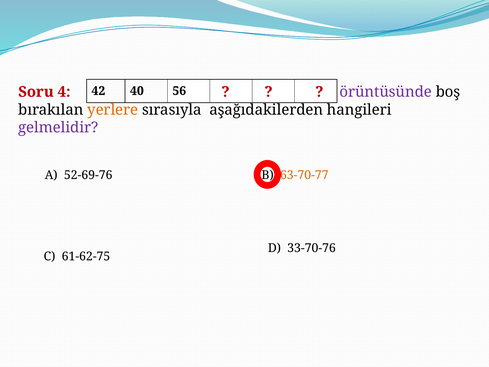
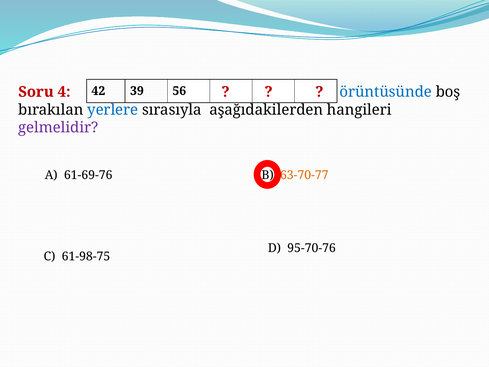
40: 40 -> 39
örüntüsünde colour: purple -> blue
yerlere colour: orange -> blue
52-69-76: 52-69-76 -> 61-69-76
33-70-76: 33-70-76 -> 95-70-76
61-62-75: 61-62-75 -> 61-98-75
